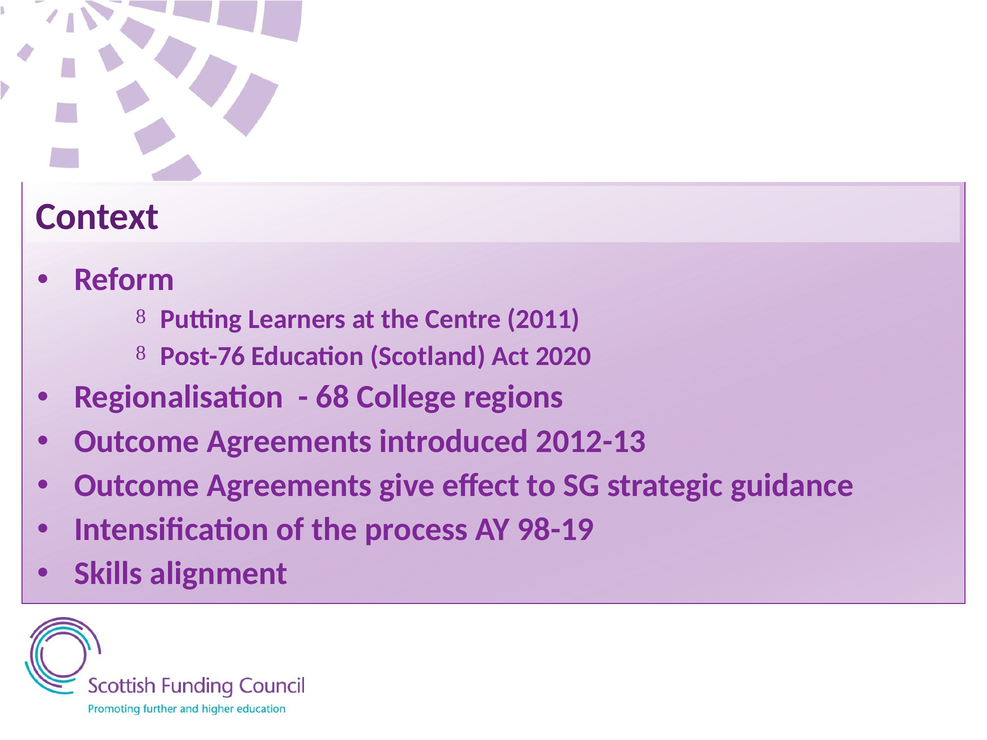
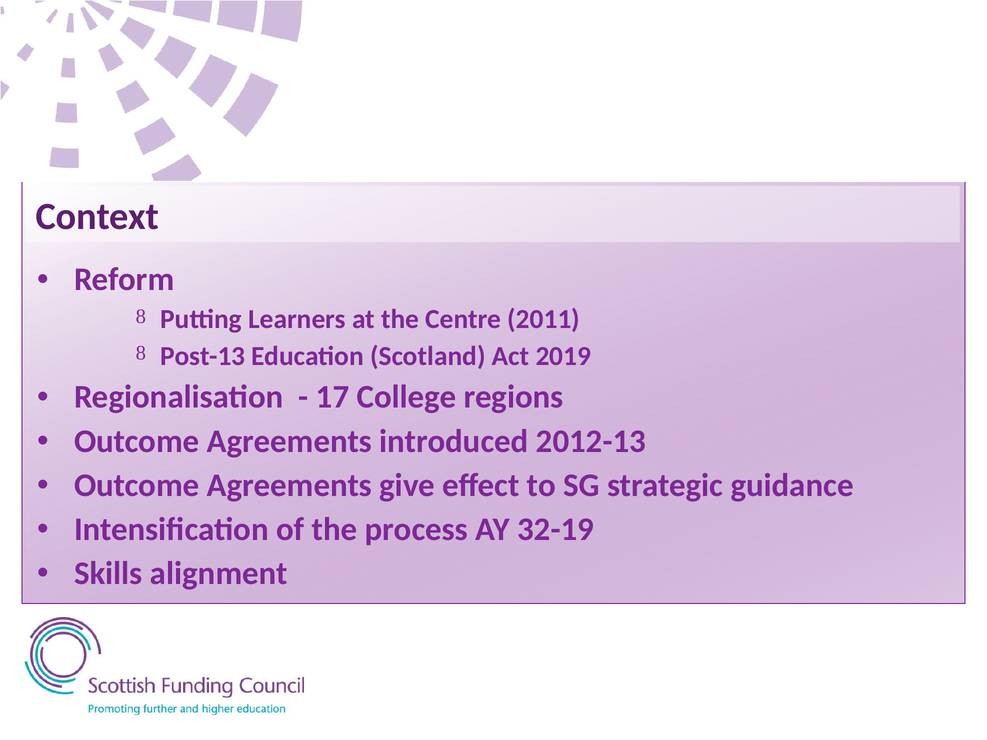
Post-76: Post-76 -> Post-13
2020: 2020 -> 2019
68: 68 -> 17
98-19: 98-19 -> 32-19
